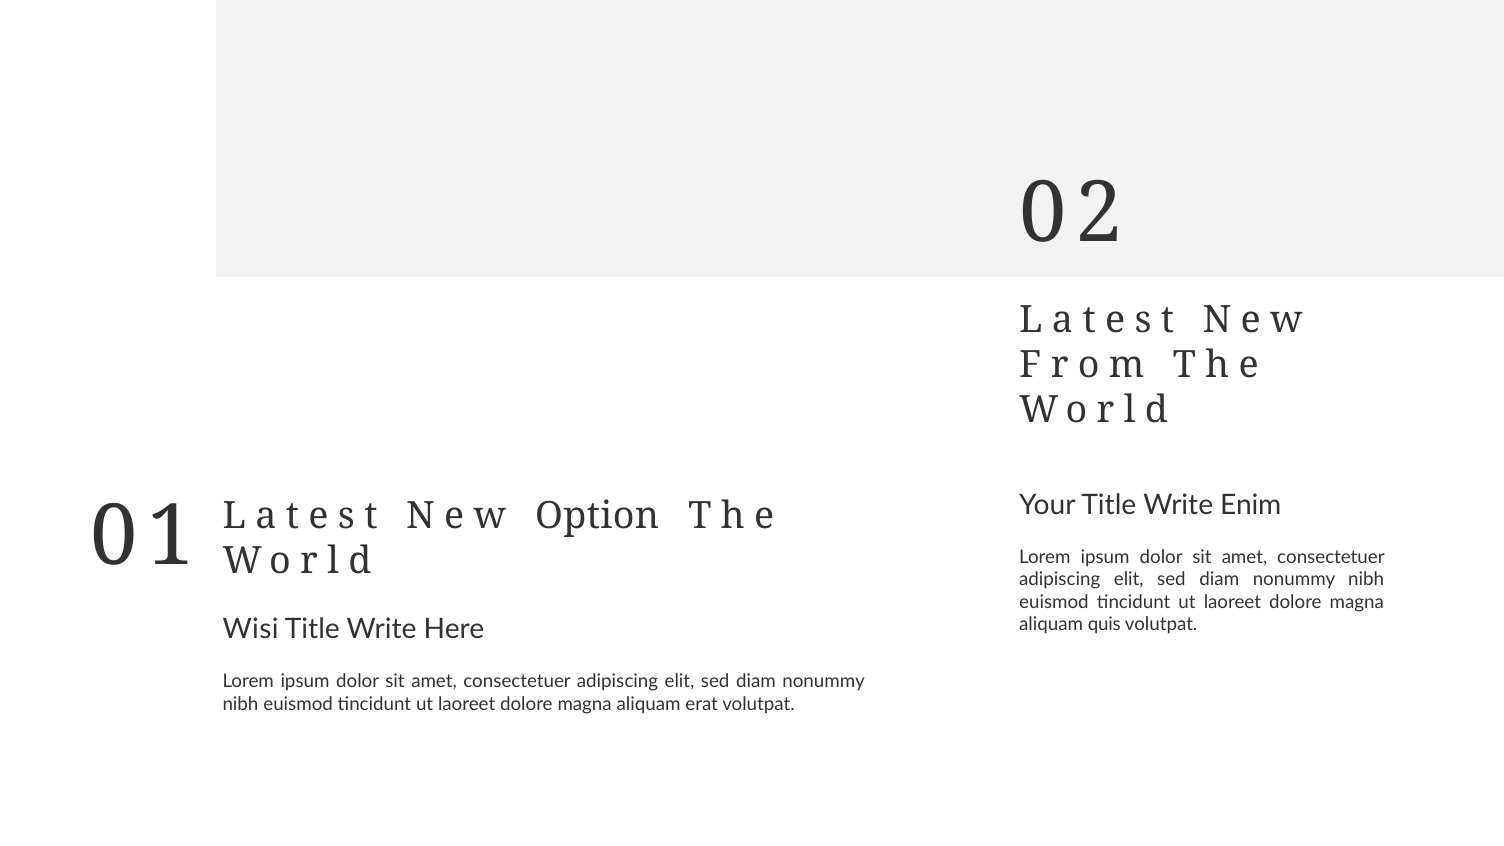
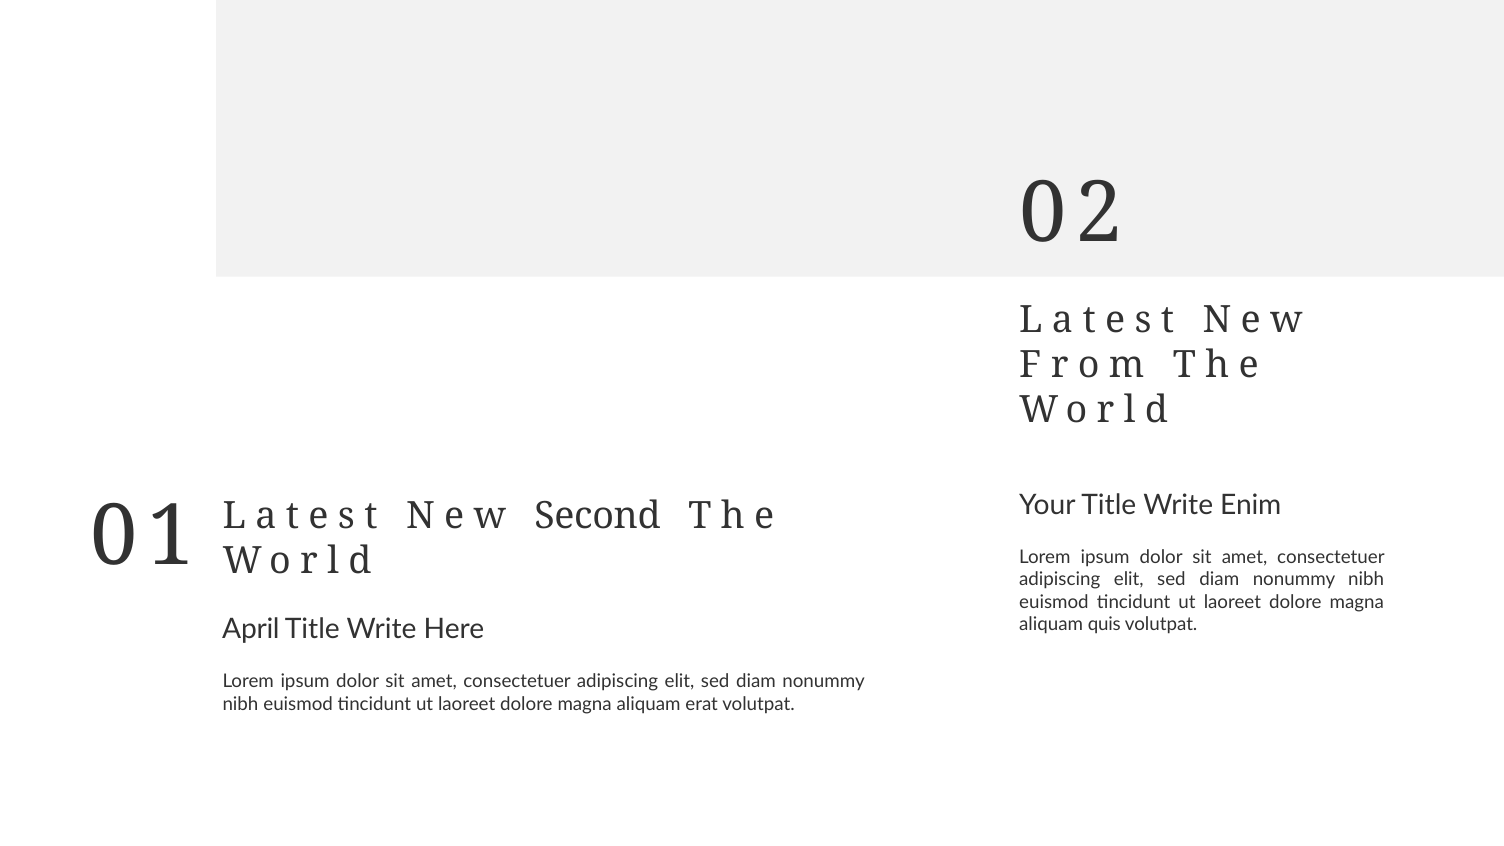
Option: Option -> Second
Wisi: Wisi -> April
